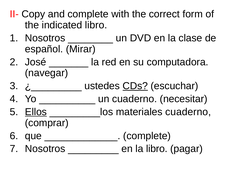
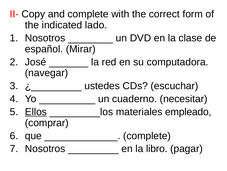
indicated libro: libro -> lado
CDs underline: present -> none
materiales cuaderno: cuaderno -> empleado
